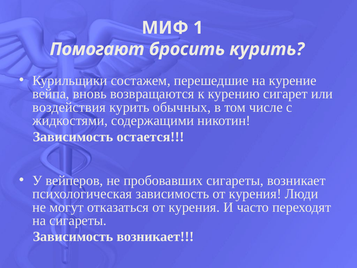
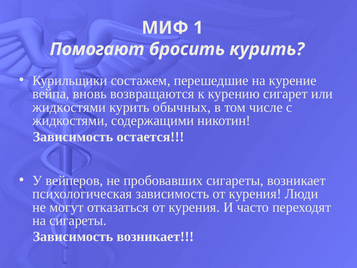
воздействия at (69, 107): воздействия -> жидкостями
